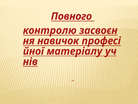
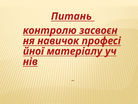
Повного: Повного -> Питань
